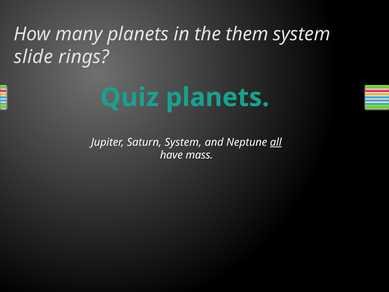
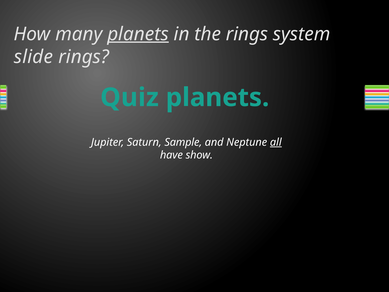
planets at (138, 34) underline: none -> present
the them: them -> rings
Saturn System: System -> Sample
mass: mass -> show
